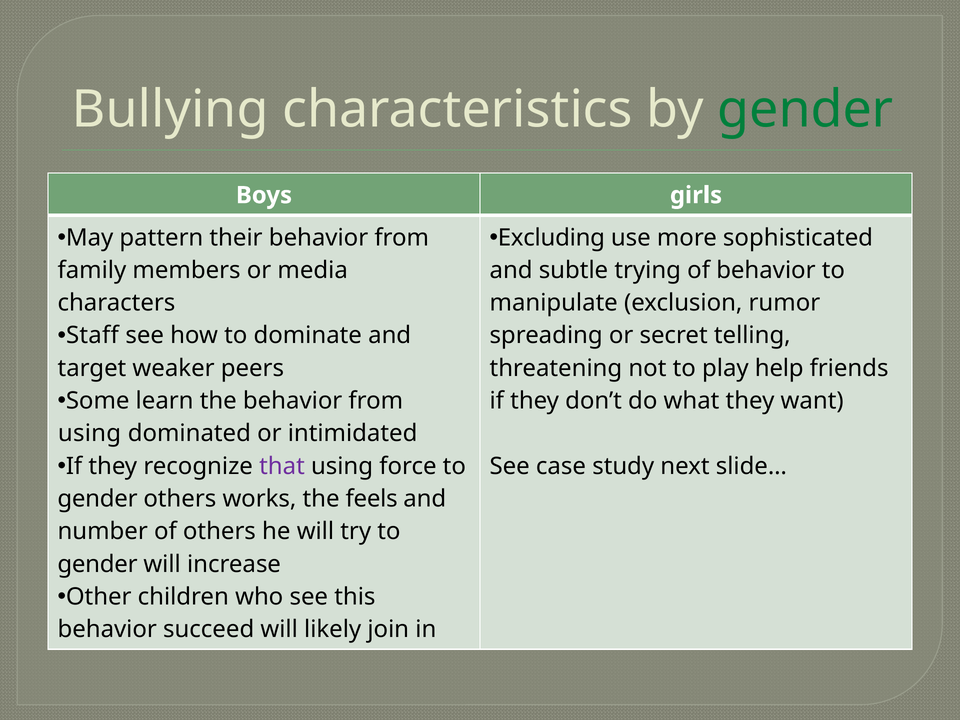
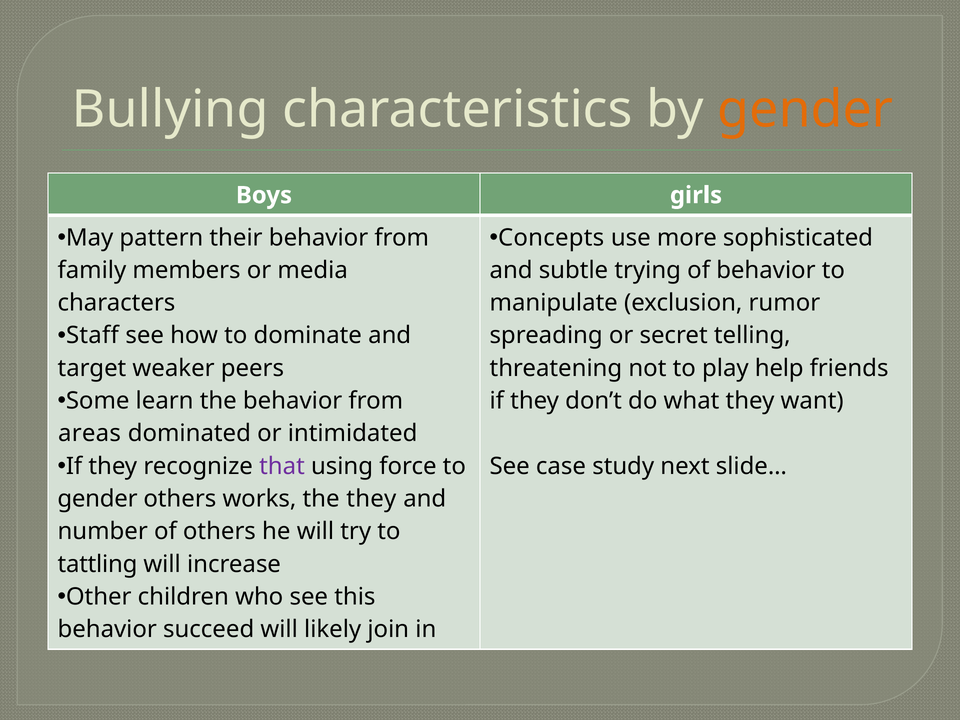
gender at (805, 109) colour: green -> orange
Excluding: Excluding -> Concepts
using at (89, 434): using -> areas
the feels: feels -> they
gender at (97, 564): gender -> tattling
